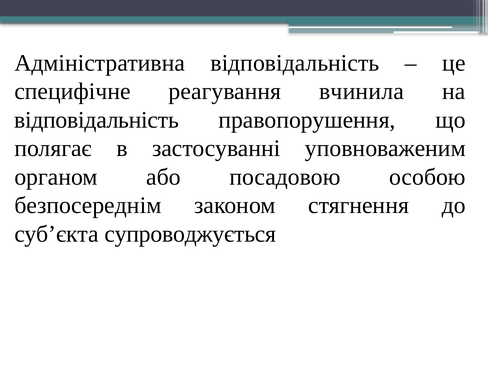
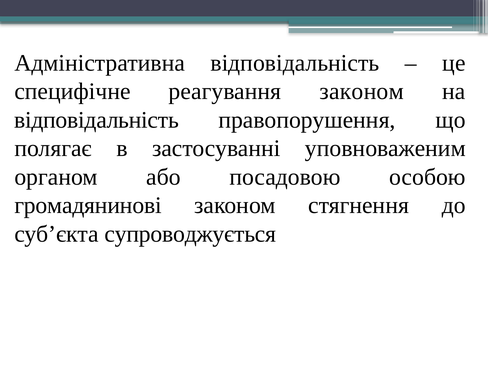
реагування вчинила: вчинила -> законом
безпосереднім: безпосереднім -> громадянинові
